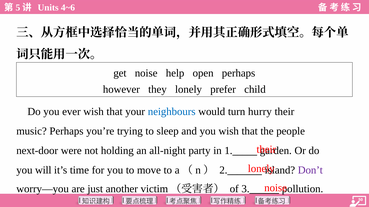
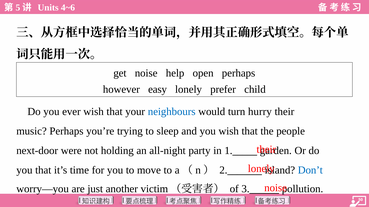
they: they -> easy
you will: will -> that
Don’t colour: purple -> blue
